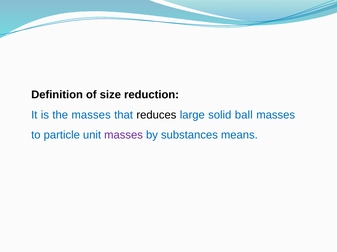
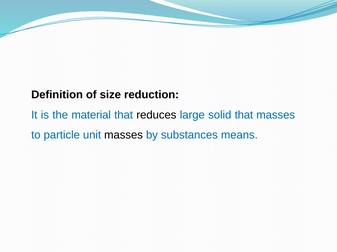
the masses: masses -> material
solid ball: ball -> that
masses at (124, 135) colour: purple -> black
